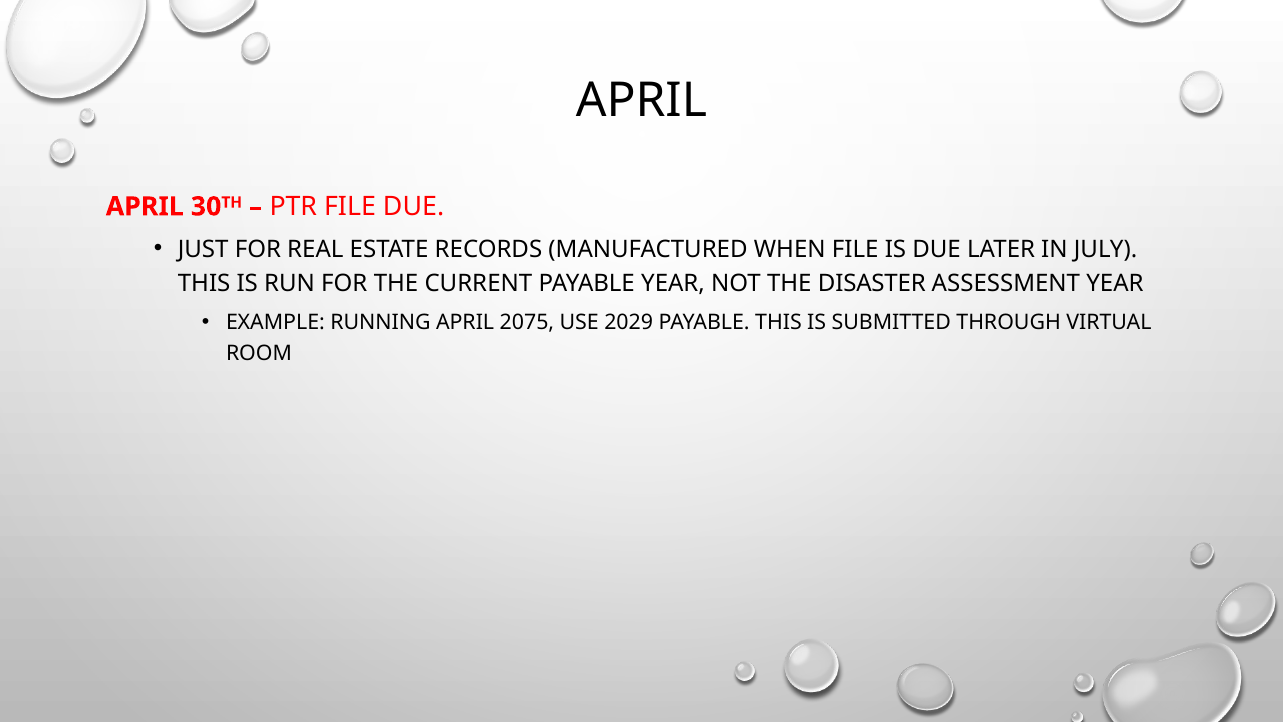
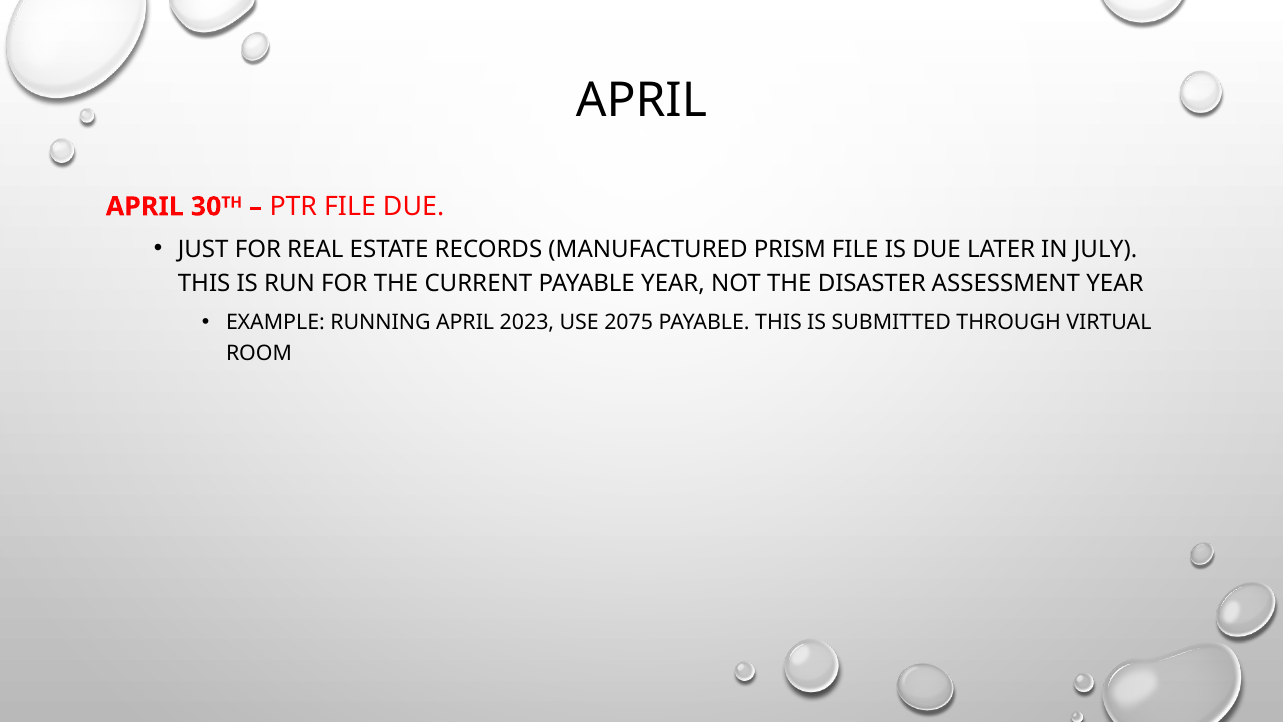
WHEN: WHEN -> PRISM
2075: 2075 -> 2023
2029: 2029 -> 2075
